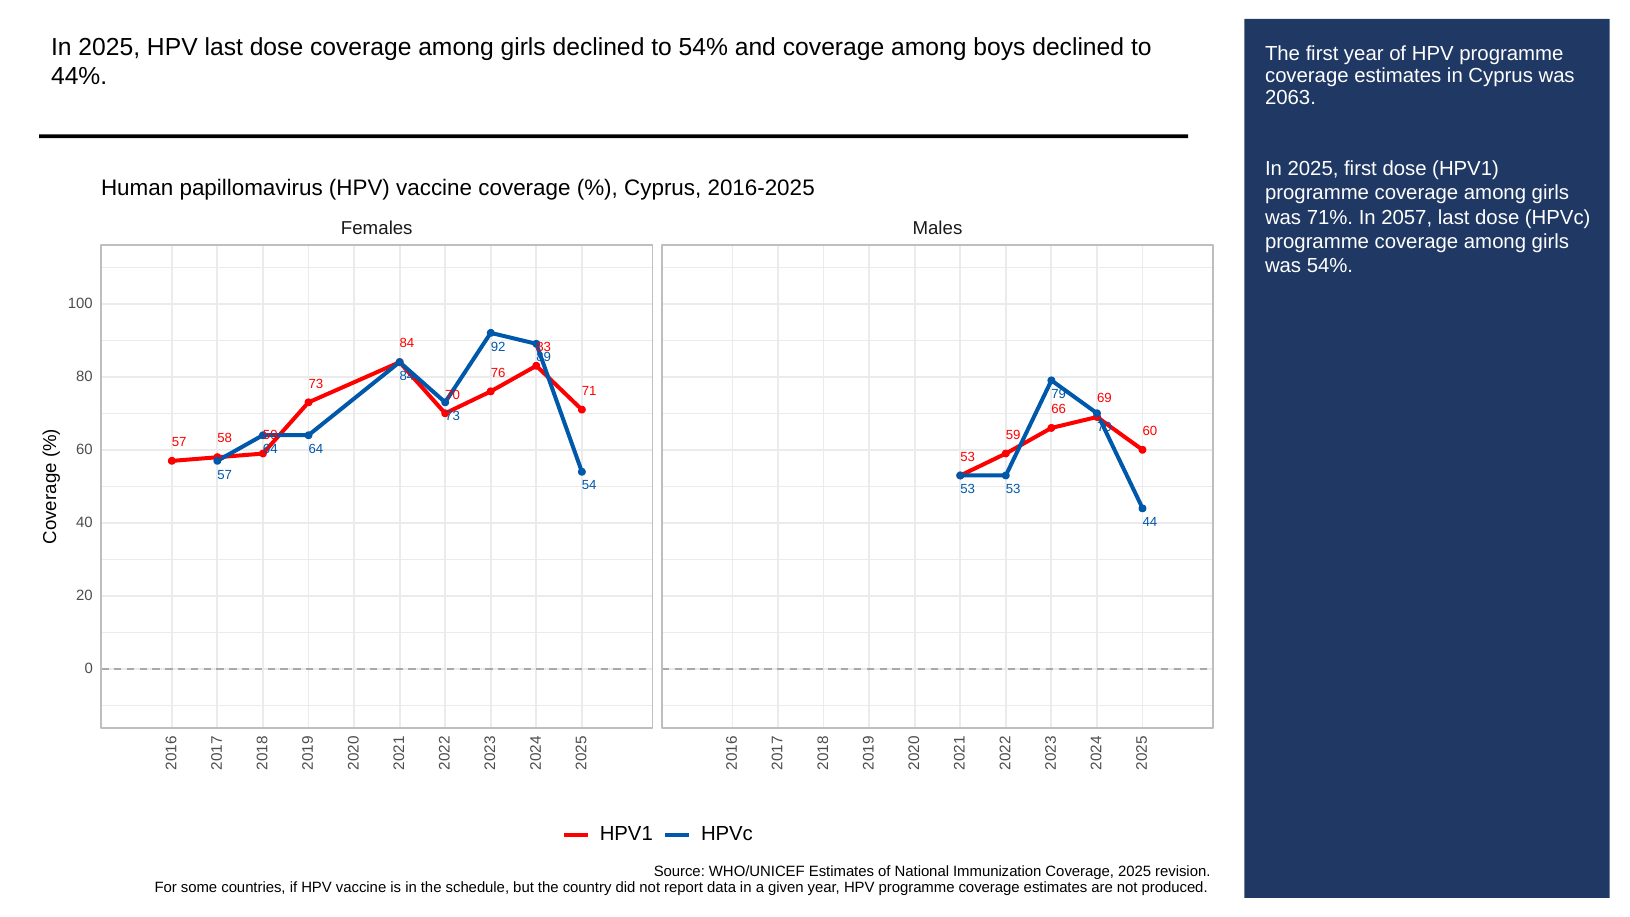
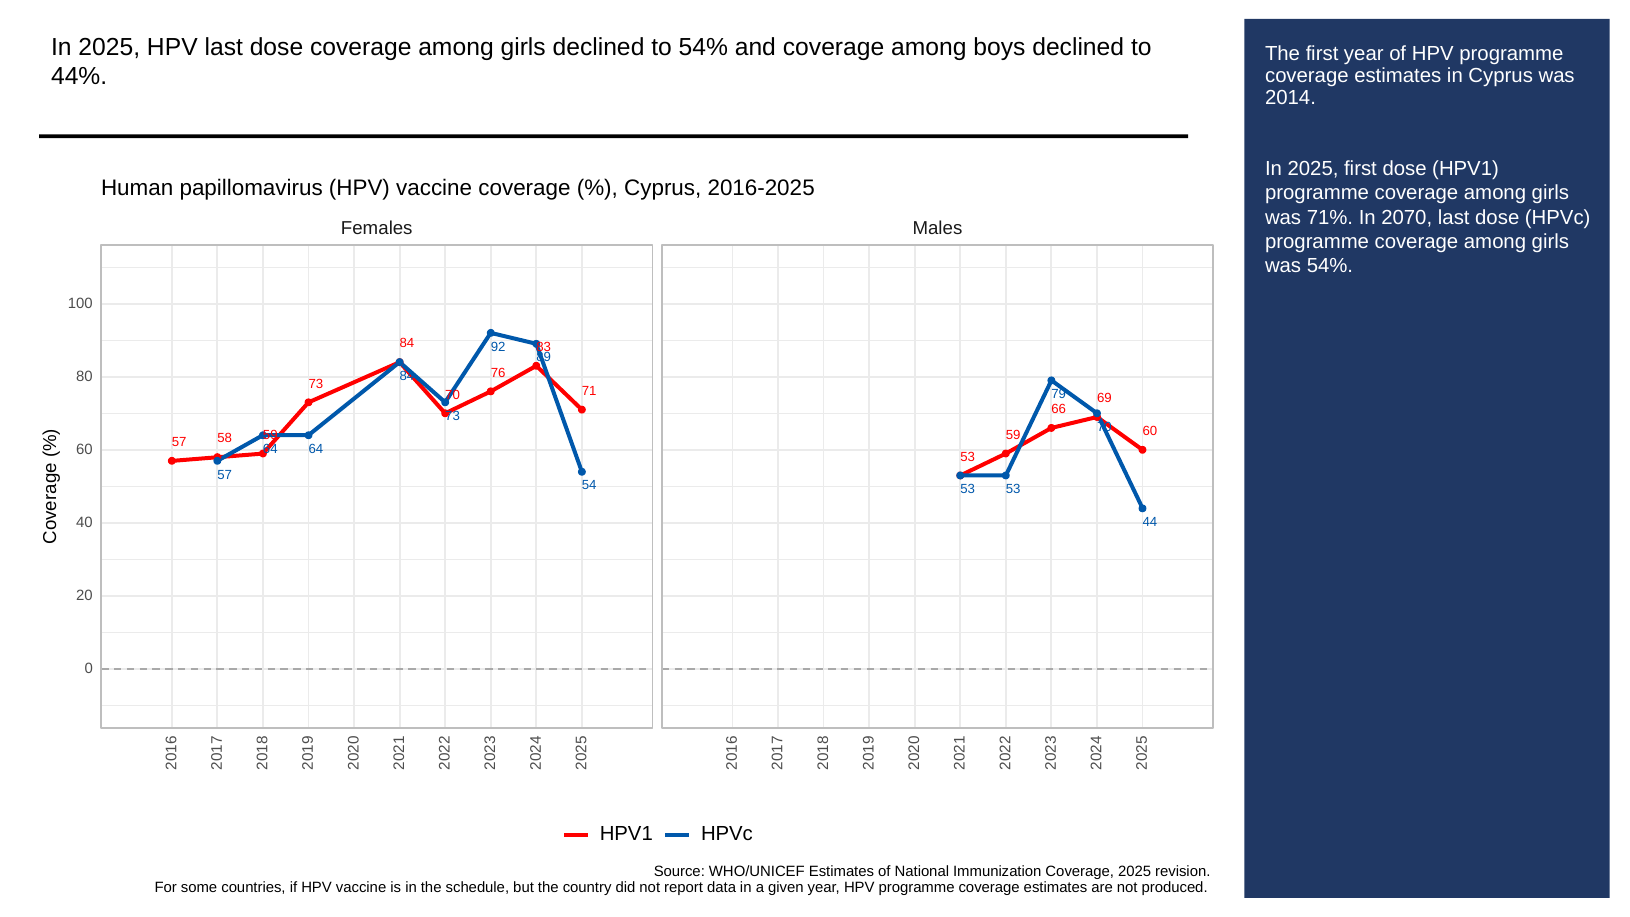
2063: 2063 -> 2014
2057: 2057 -> 2070
